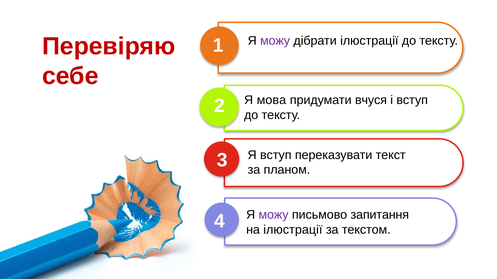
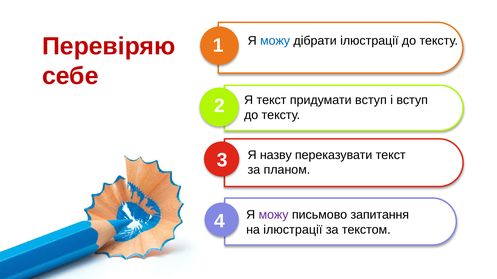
можу at (275, 41) colour: purple -> blue
Я мова: мова -> текст
придумати вчуся: вчуся -> вступ
Я вступ: вступ -> назву
